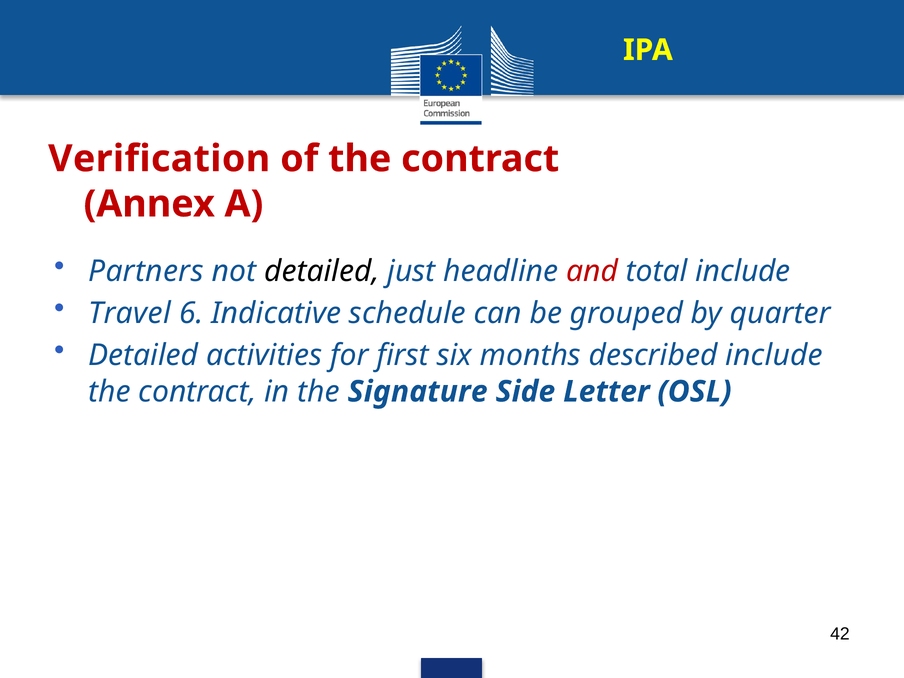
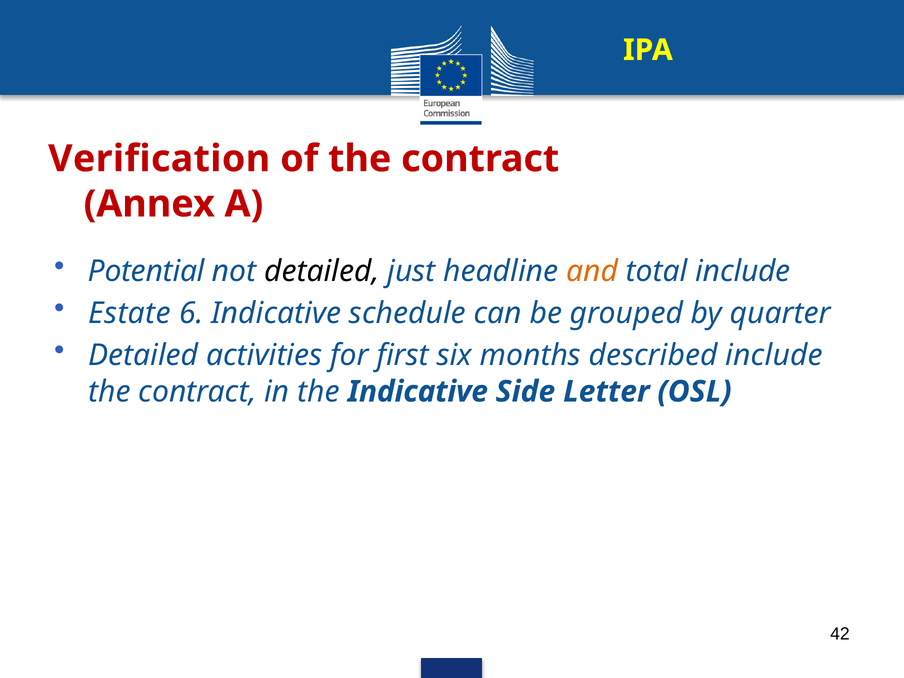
Partners: Partners -> Potential
and colour: red -> orange
Travel: Travel -> Estate
the Signature: Signature -> Indicative
